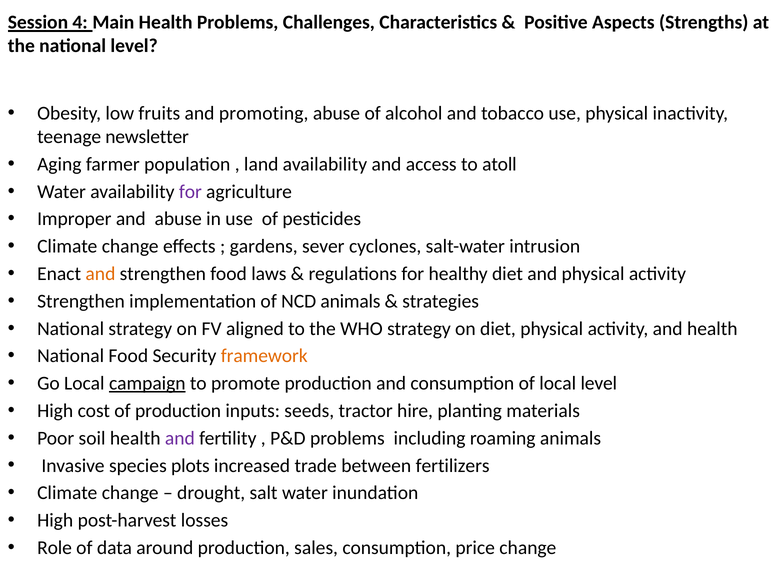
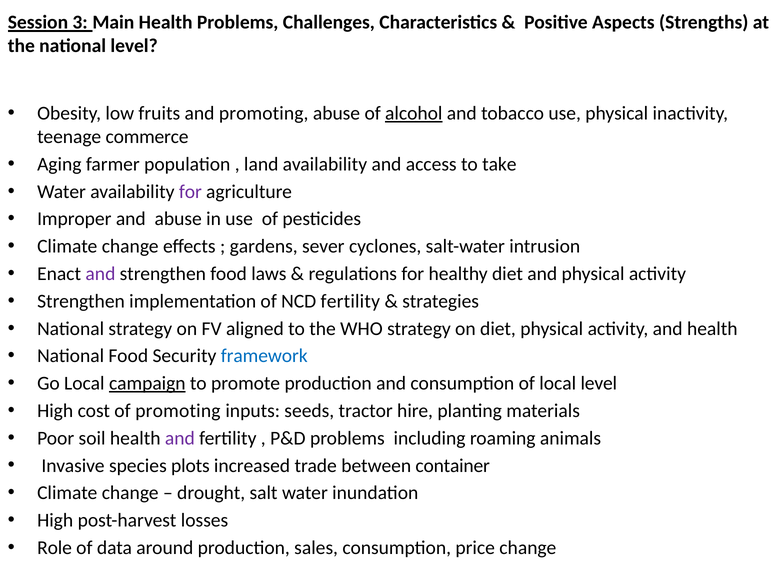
4: 4 -> 3
alcohol underline: none -> present
newsletter: newsletter -> commerce
atoll: atoll -> take
and at (100, 274) colour: orange -> purple
NCD animals: animals -> fertility
framework colour: orange -> blue
of production: production -> promoting
fertilizers: fertilizers -> container
